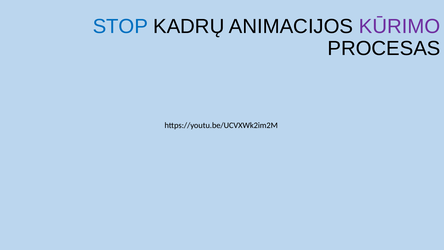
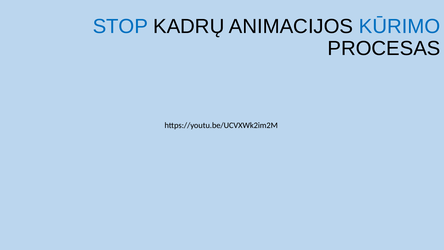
KŪRIMO colour: purple -> blue
